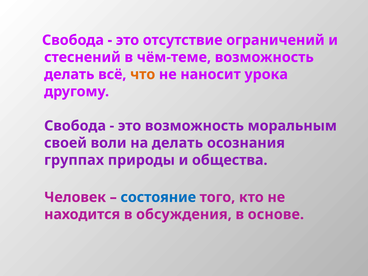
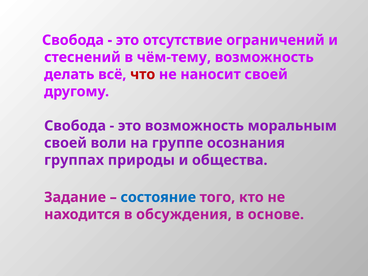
чём-теме: чём-теме -> чём-тему
что colour: orange -> red
наносит урока: урока -> своей
на делать: делать -> группе
Человек: Человек -> Задание
